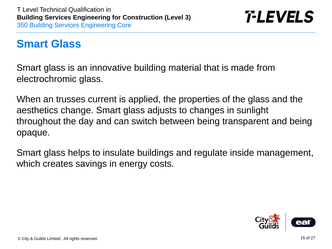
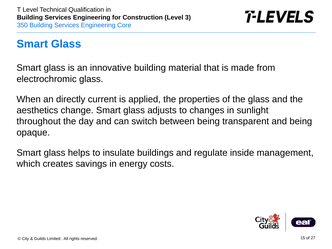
trusses: trusses -> directly
